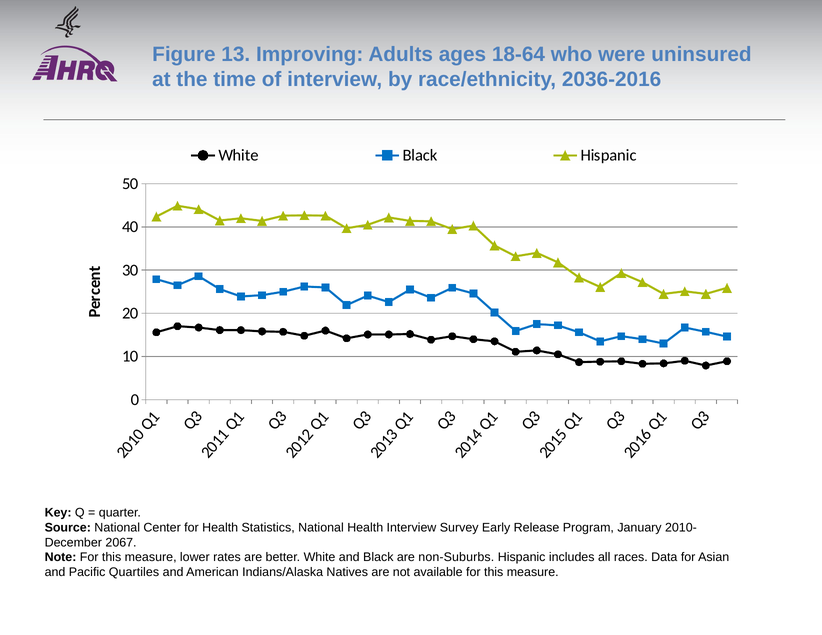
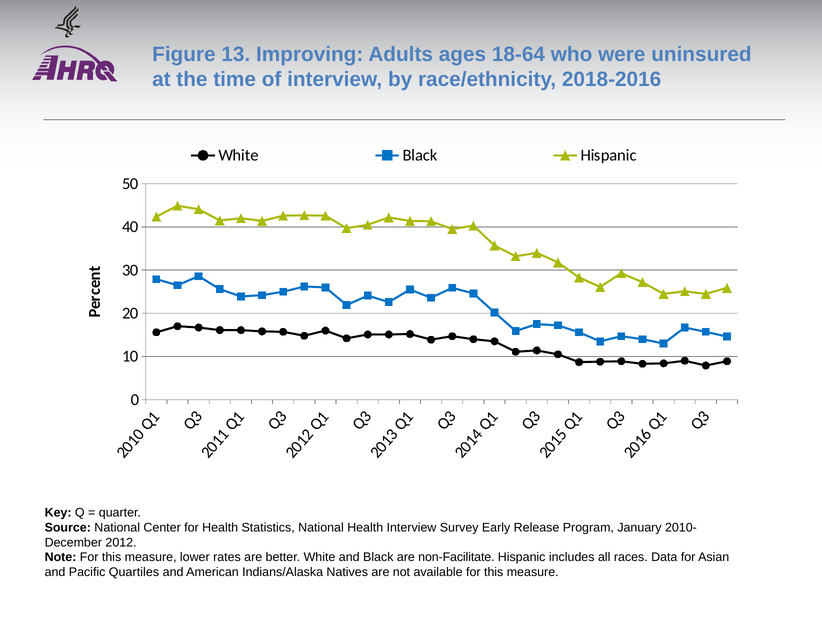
2036-2016: 2036-2016 -> 2018-2016
2067: 2067 -> 2012
non-Suburbs: non-Suburbs -> non-Facilitate
